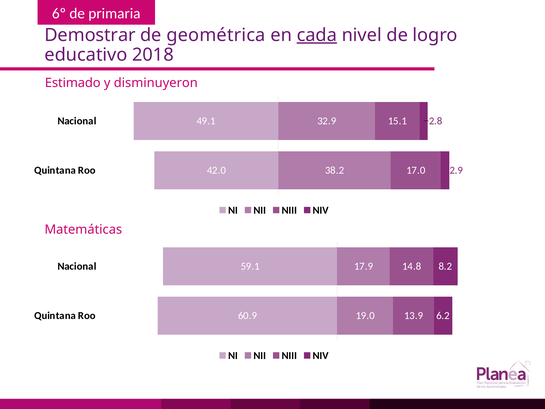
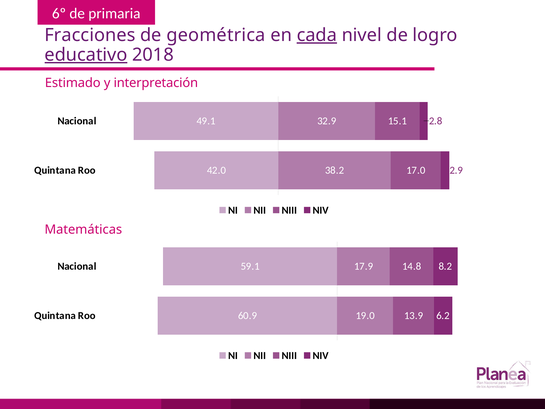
Demostrar: Demostrar -> Fracciones
educativo underline: none -> present
disminuyeron: disminuyeron -> interpretación
